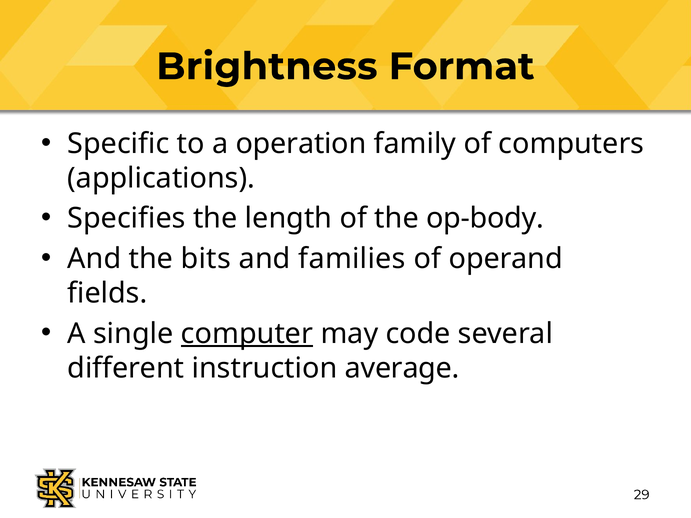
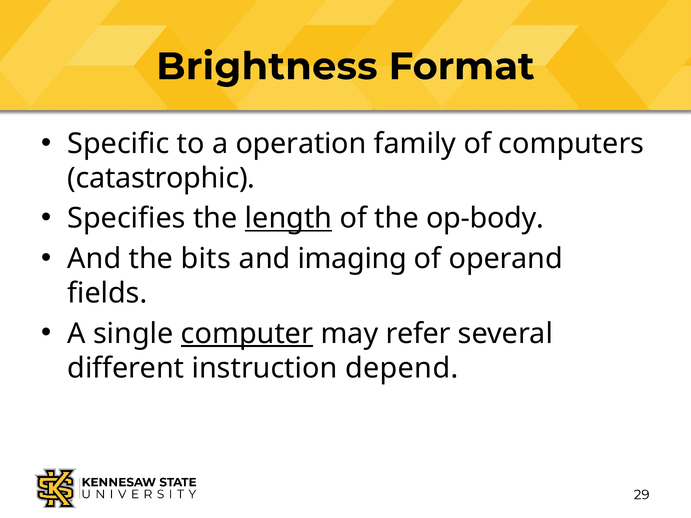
applications: applications -> catastrophic
length underline: none -> present
families: families -> imaging
code: code -> refer
average: average -> depend
